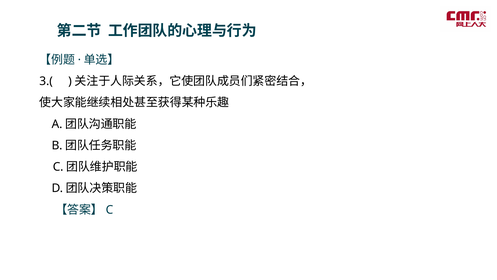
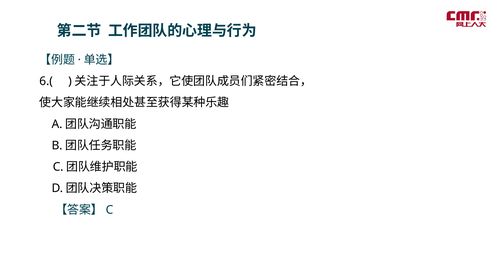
3.(: 3.( -> 6.(
